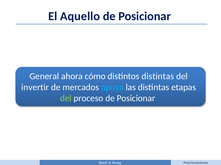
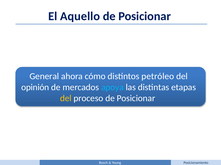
distintos distintas: distintas -> petróleo
invertir: invertir -> opinión
del at (66, 99) colour: light green -> yellow
